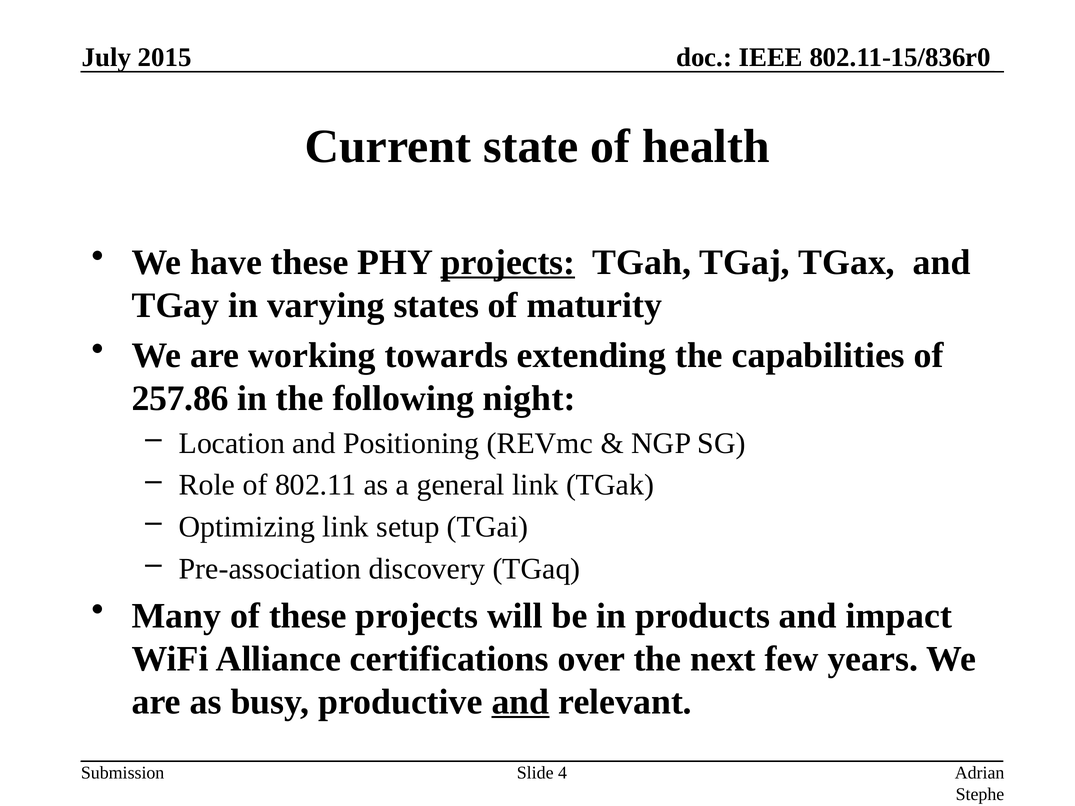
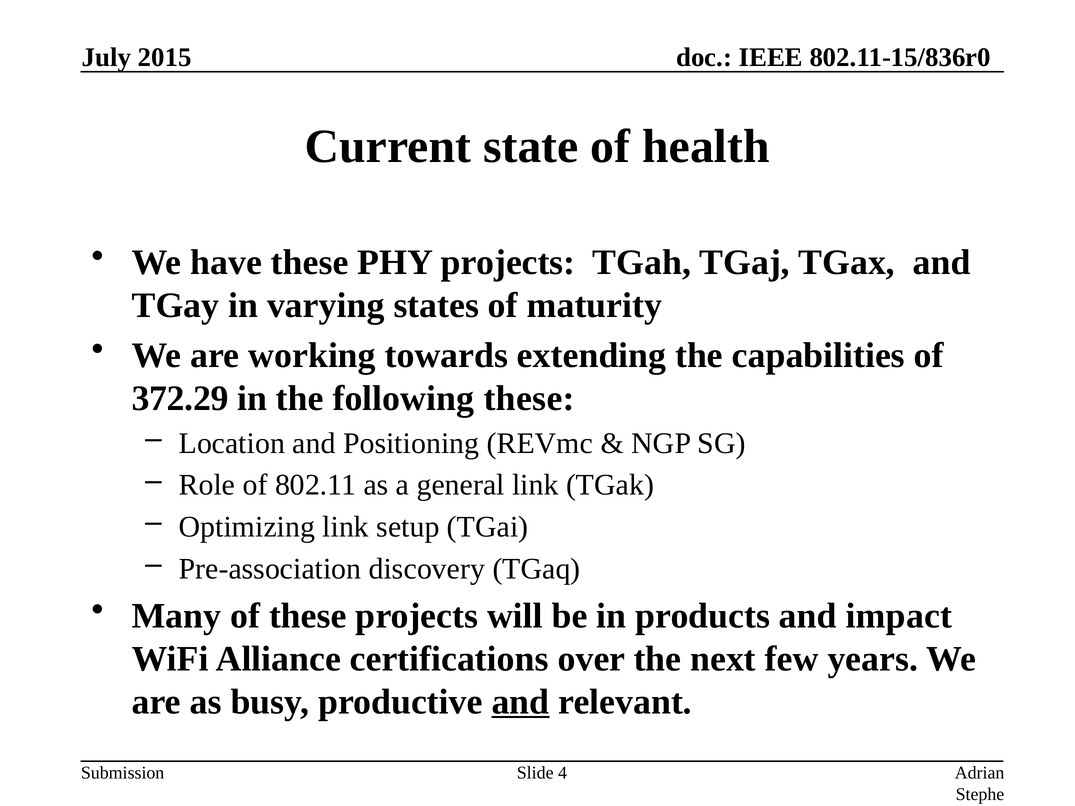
projects at (508, 262) underline: present -> none
257.86: 257.86 -> 372.29
following night: night -> these
